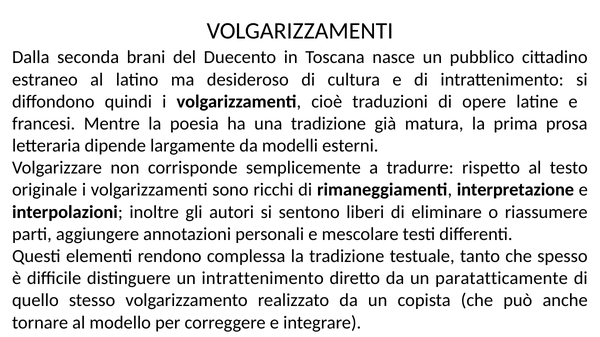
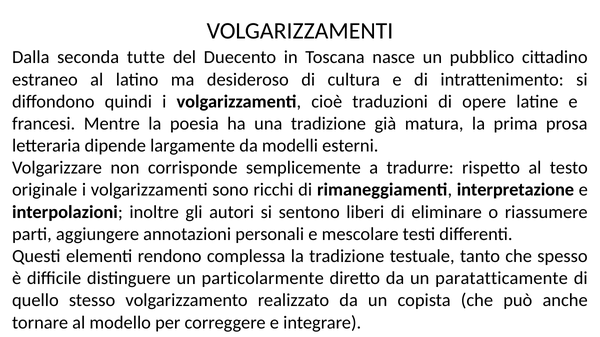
brani: brani -> tutte
un intrattenimento: intrattenimento -> particolarmente
